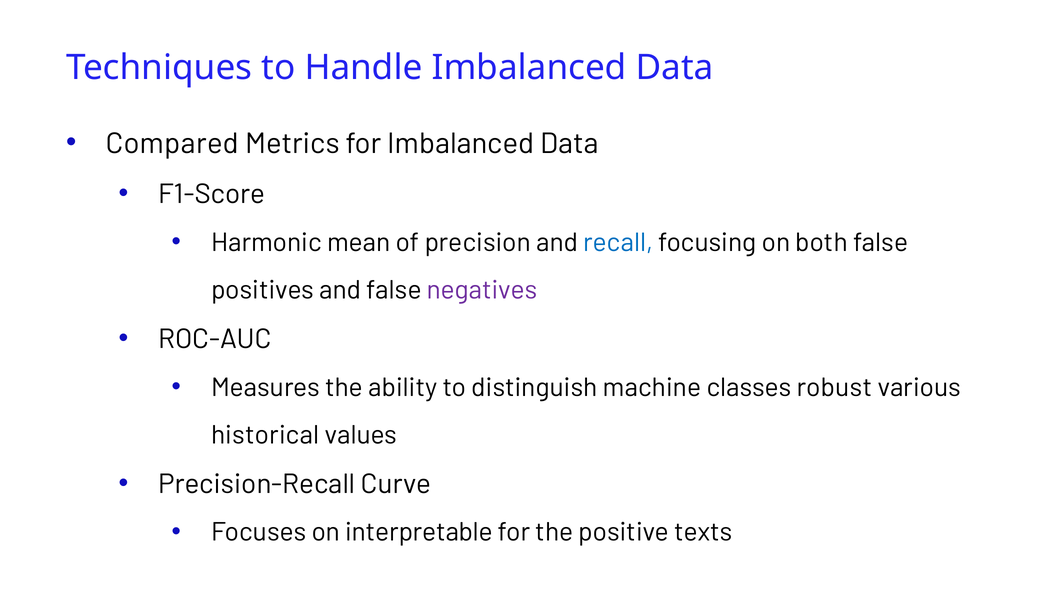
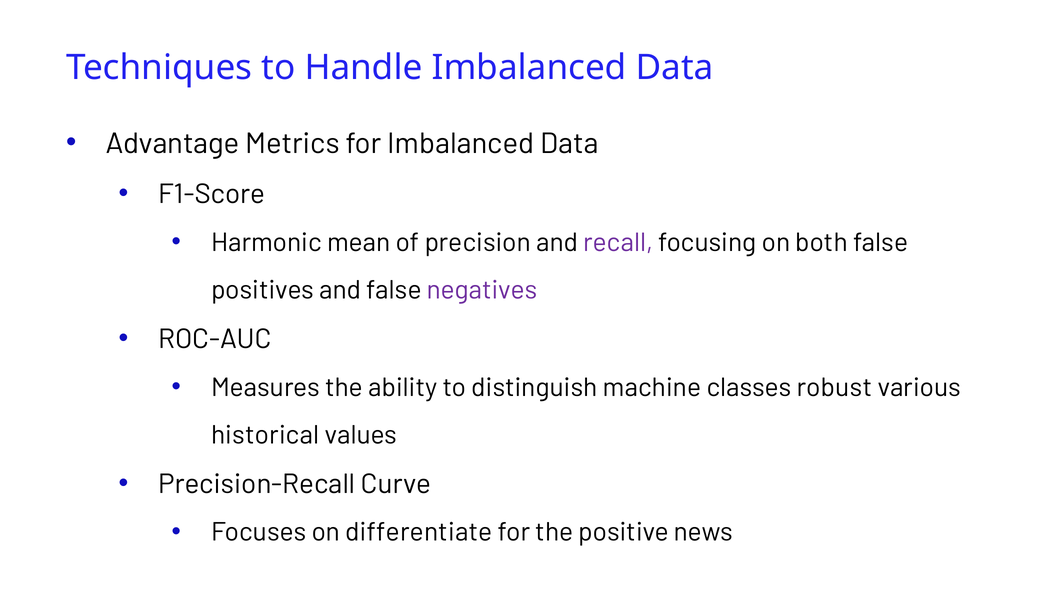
Compared: Compared -> Advantage
recall colour: blue -> purple
interpretable: interpretable -> differentiate
texts: texts -> news
